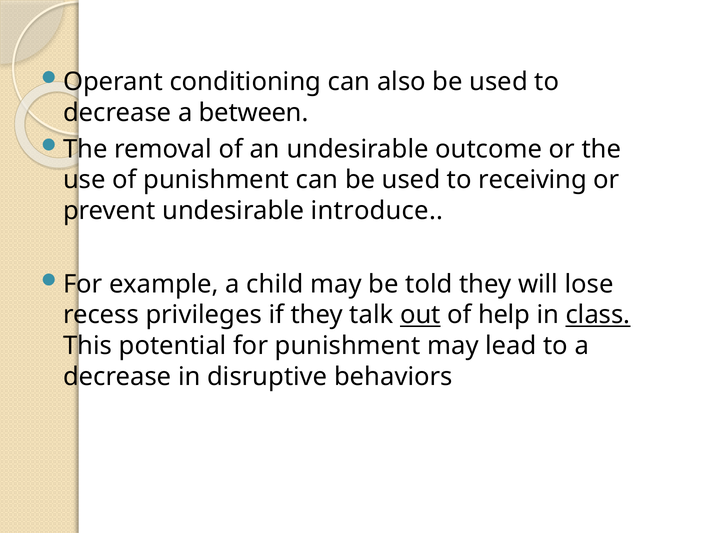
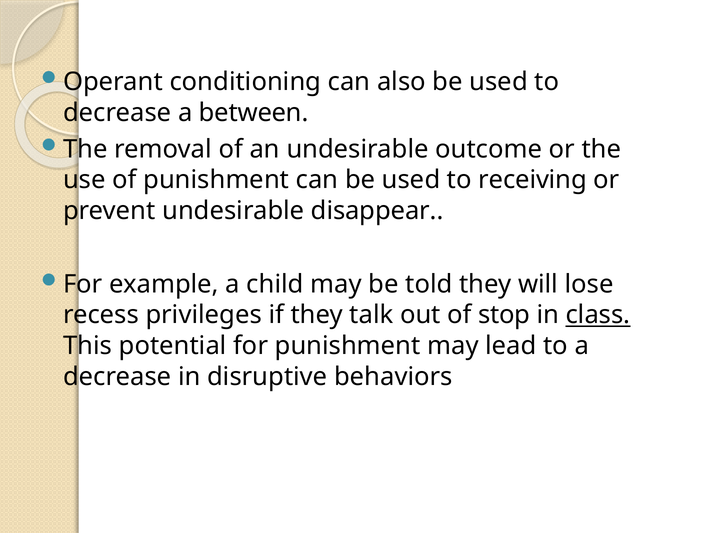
introduce: introduce -> disappear
out underline: present -> none
help: help -> stop
